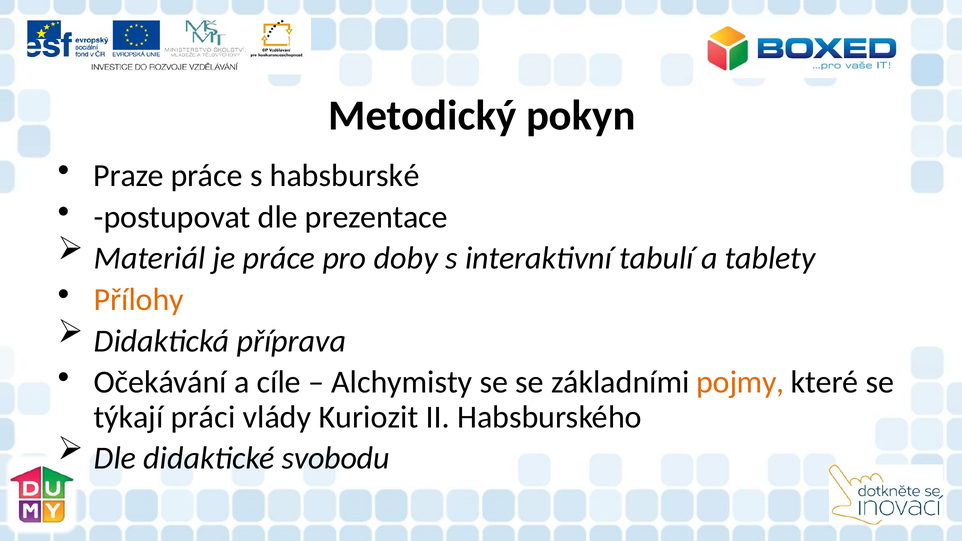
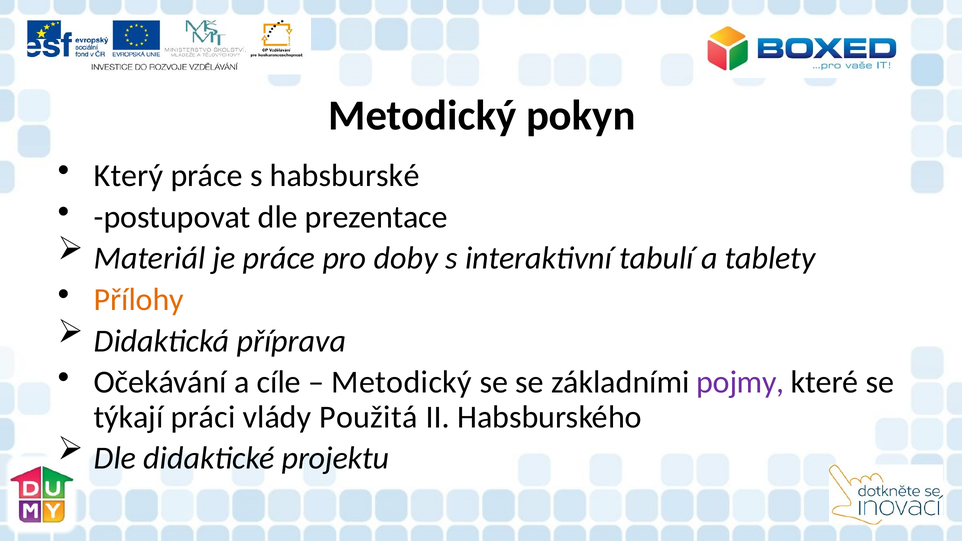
Praze: Praze -> Který
Alchymisty at (402, 382): Alchymisty -> Metodický
pojmy colour: orange -> purple
Kuriozit: Kuriozit -> Použitá
svobodu: svobodu -> projektu
